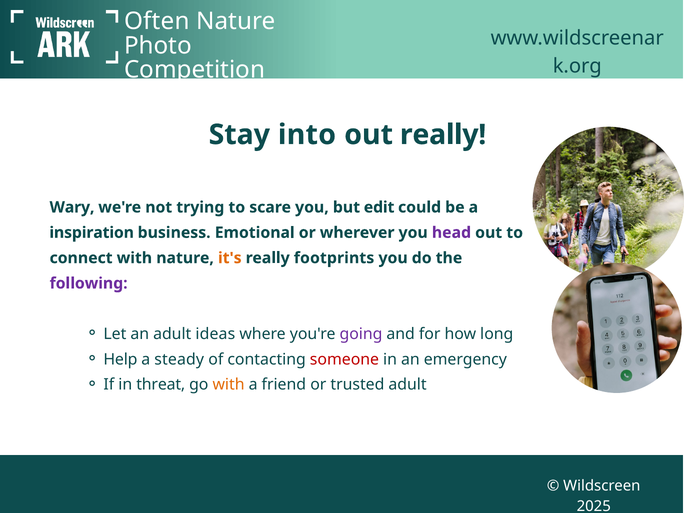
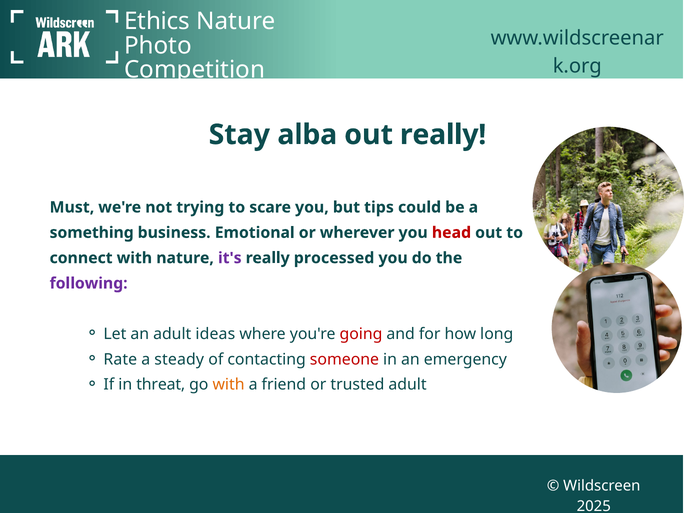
Often: Often -> Ethics
into: into -> alba
Wary: Wary -> Must
edit: edit -> tips
inspiration: inspiration -> something
head colour: purple -> red
it's colour: orange -> purple
footprints: footprints -> processed
going colour: purple -> red
Help: Help -> Rate
